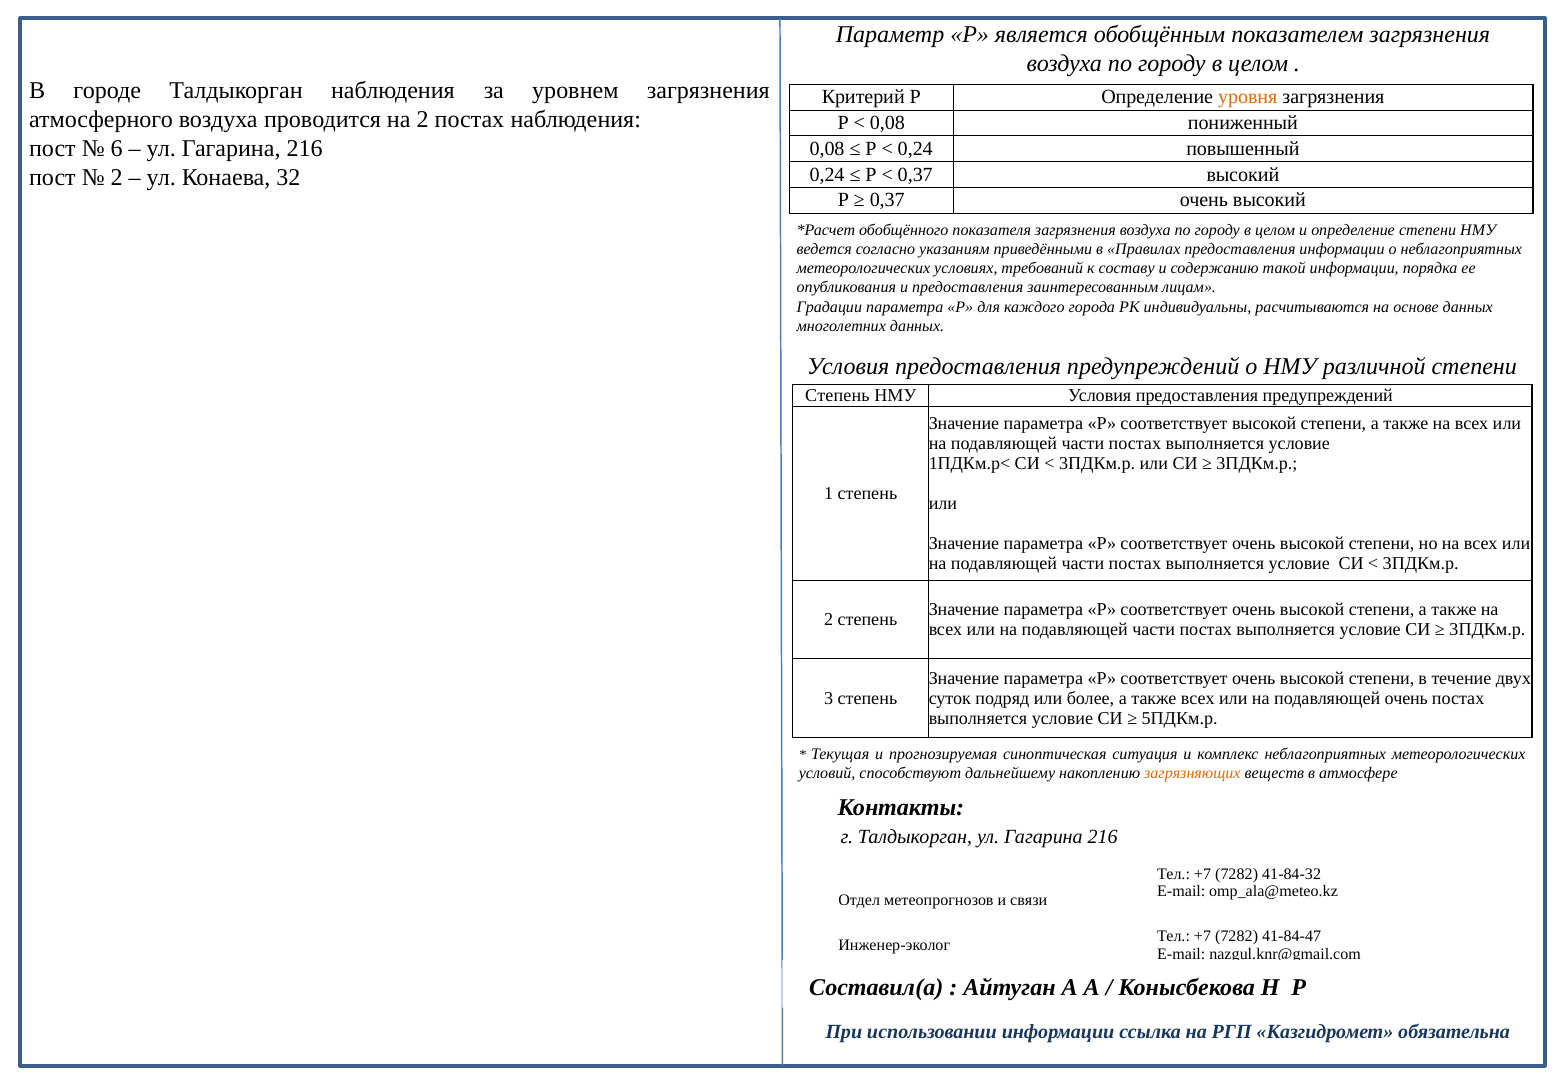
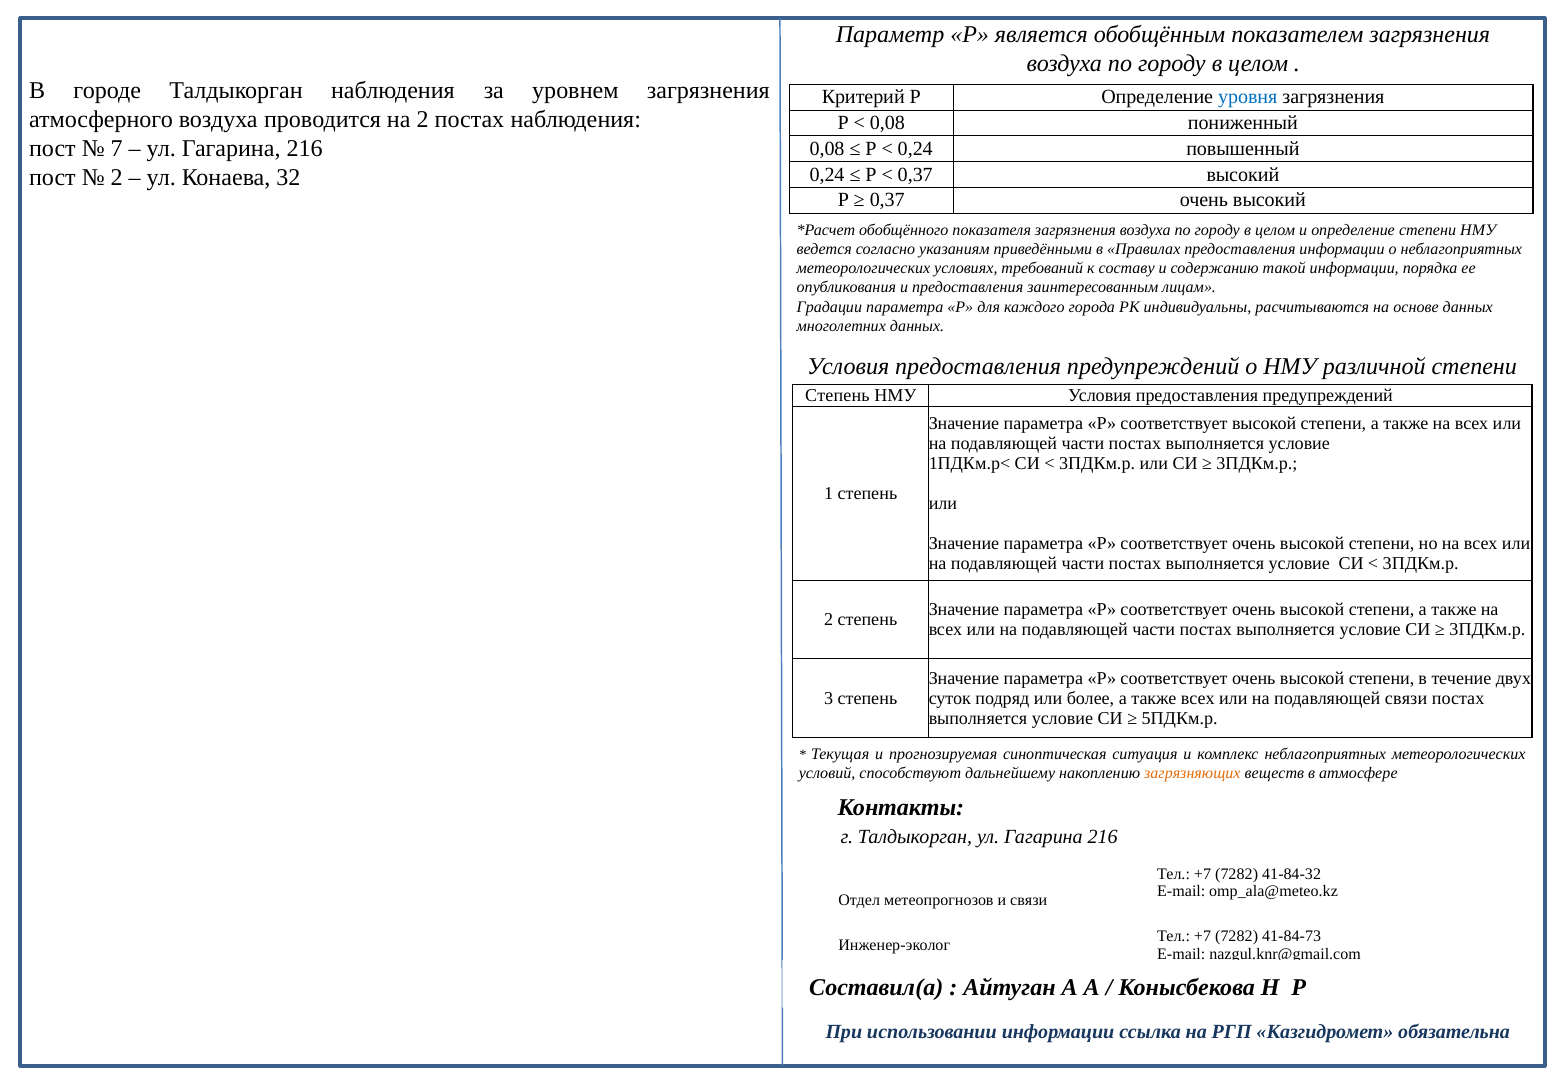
уровня colour: orange -> blue
6: 6 -> 7
подавляющей очень: очень -> связи
41-84-47: 41-84-47 -> 41-84-73
